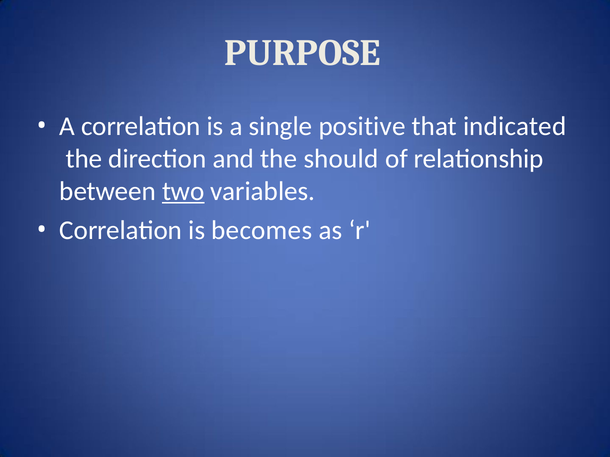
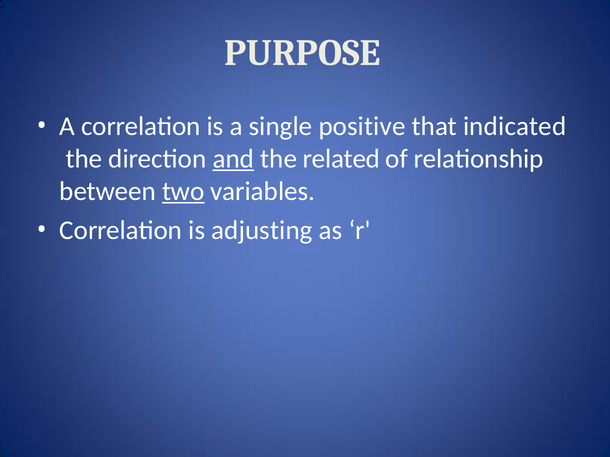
and underline: none -> present
should: should -> related
becomes: becomes -> adjusting
